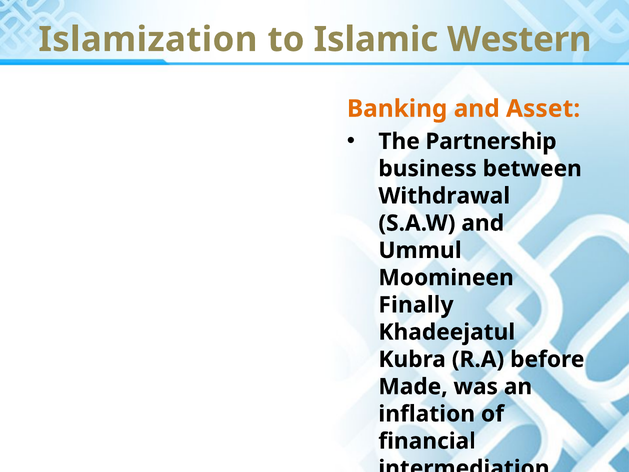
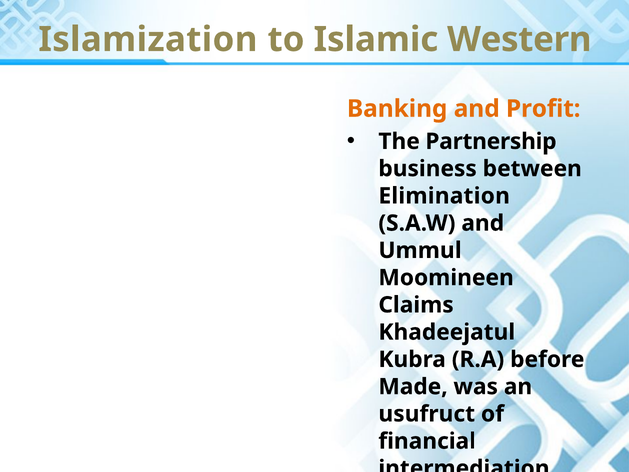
Asset: Asset -> Profit
Withdrawal: Withdrawal -> Elimination
Finally: Finally -> Claims
inflation: inflation -> usufruct
